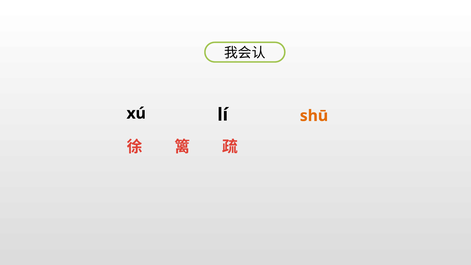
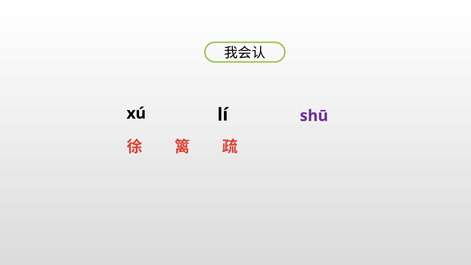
shū colour: orange -> purple
